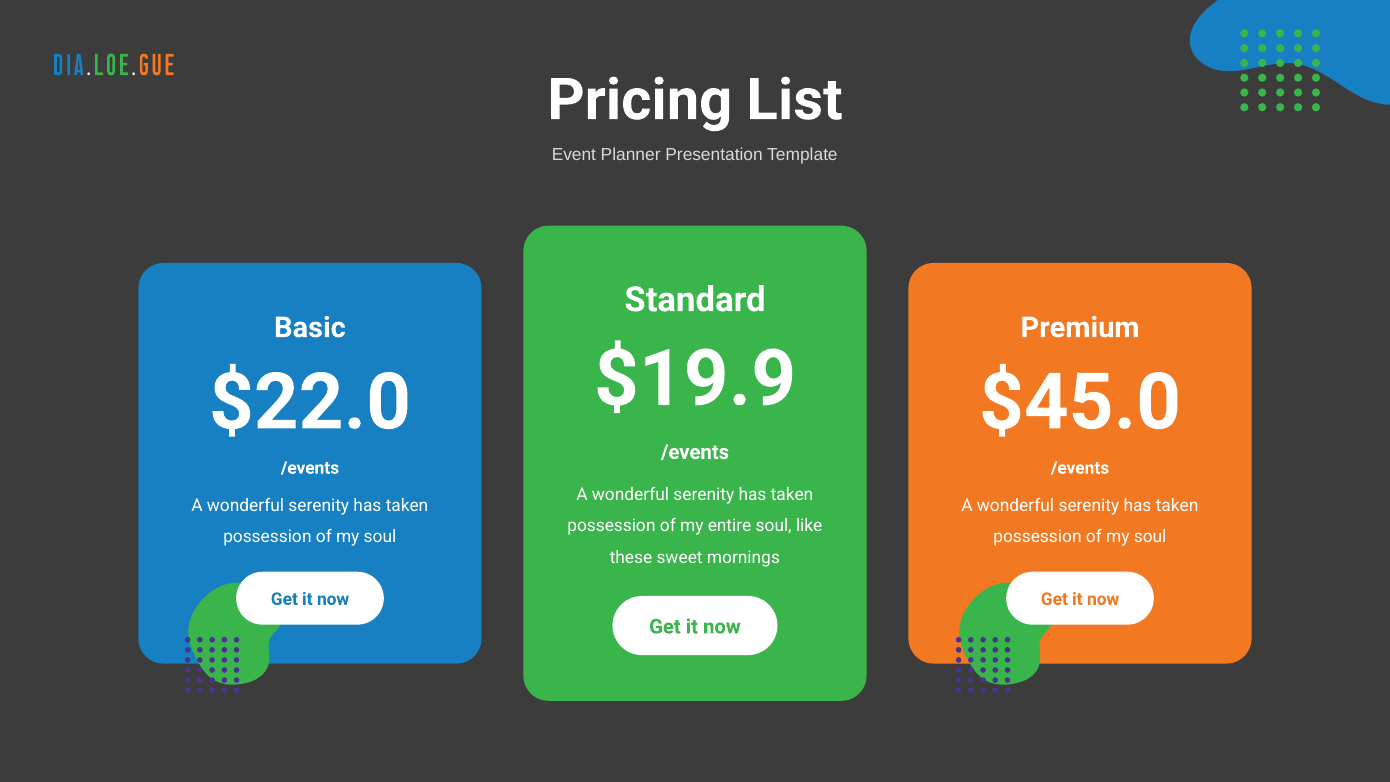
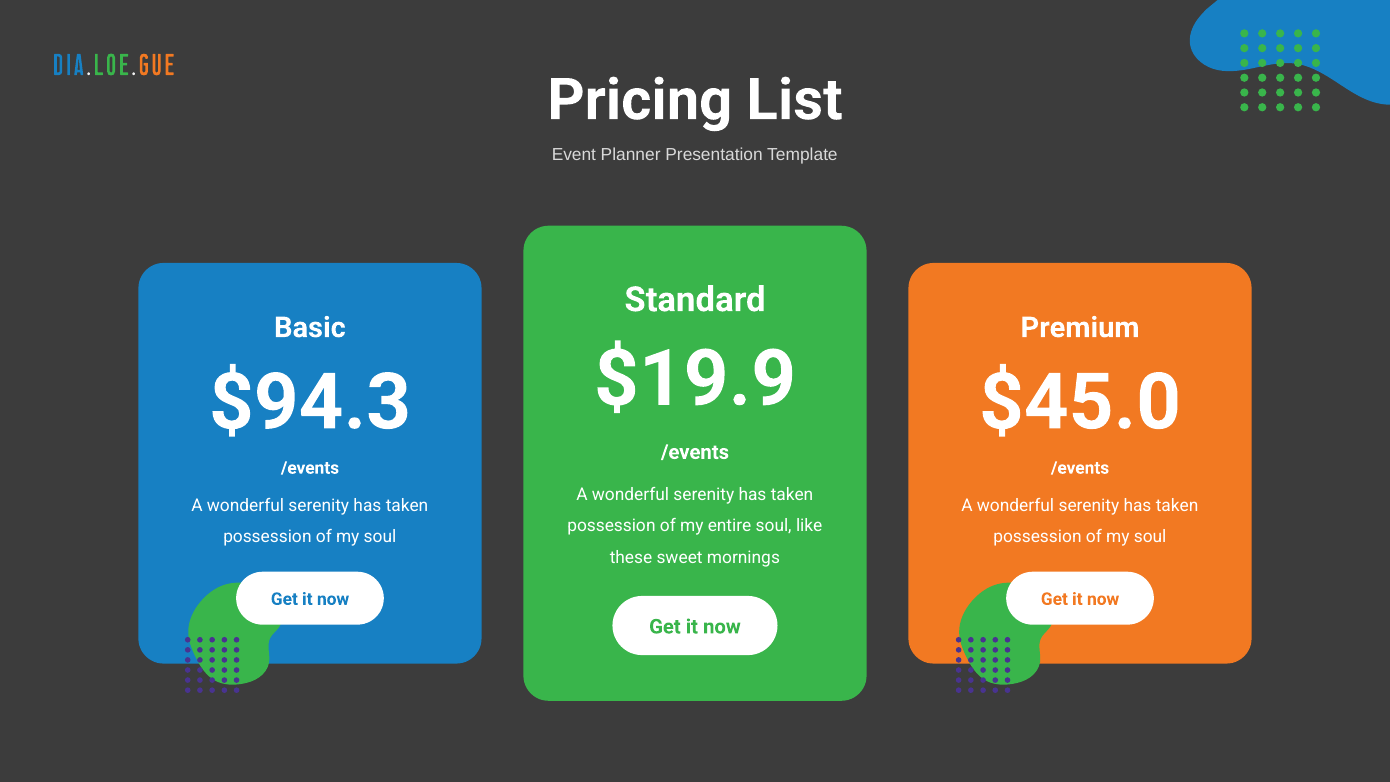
$22.0: $22.0 -> $94.3
